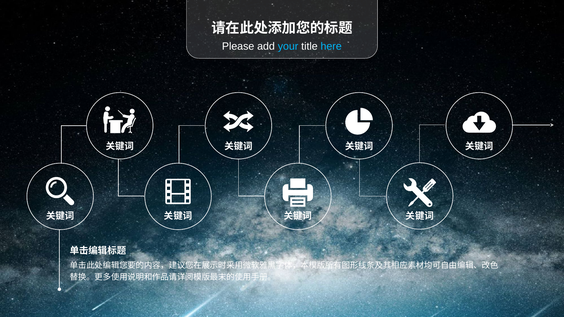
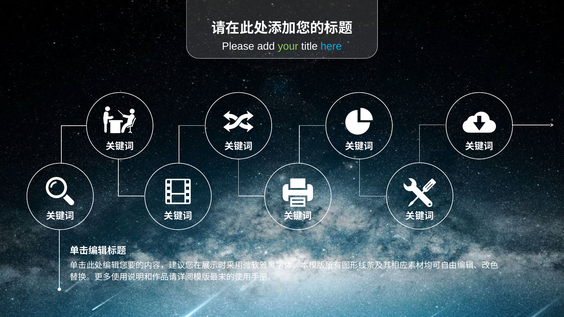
your colour: light blue -> light green
